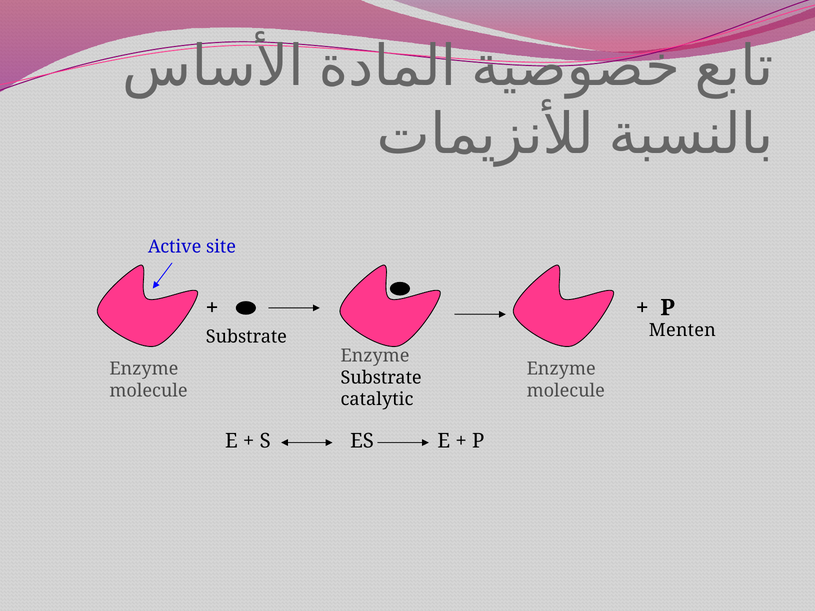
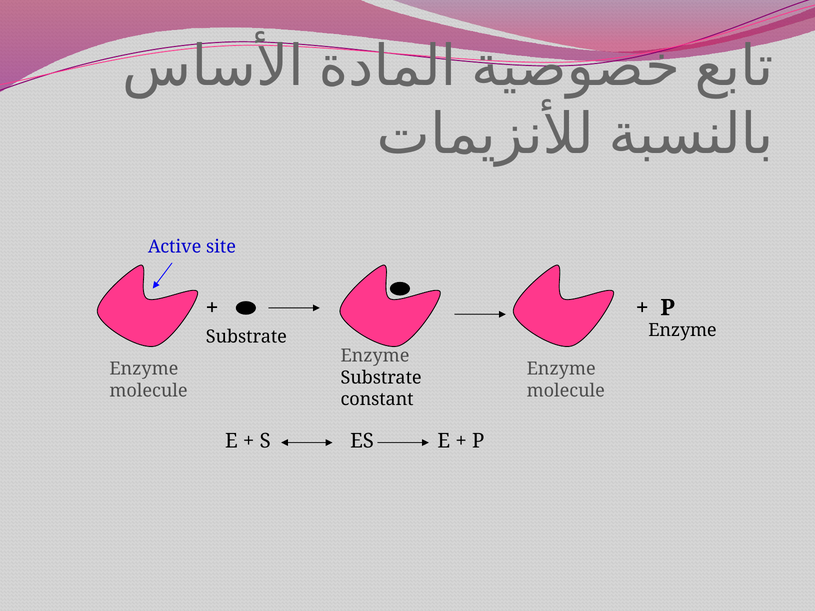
Menten at (682, 331): Menten -> Enzyme
catalytic: catalytic -> constant
